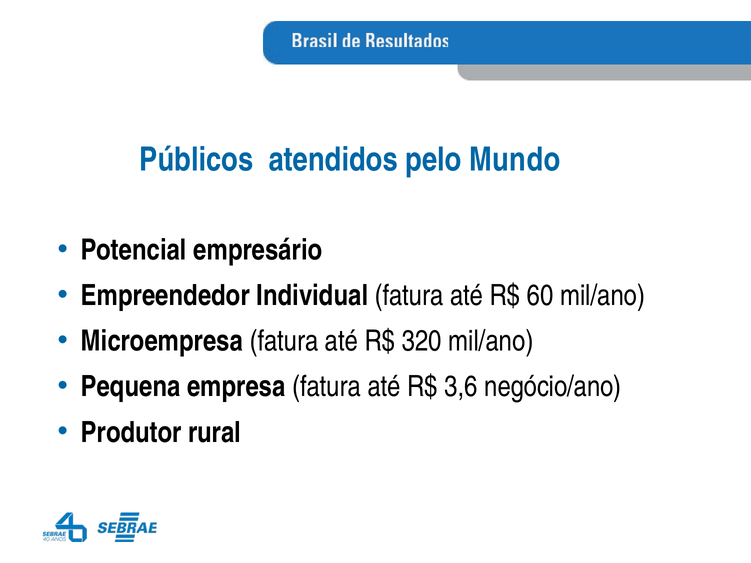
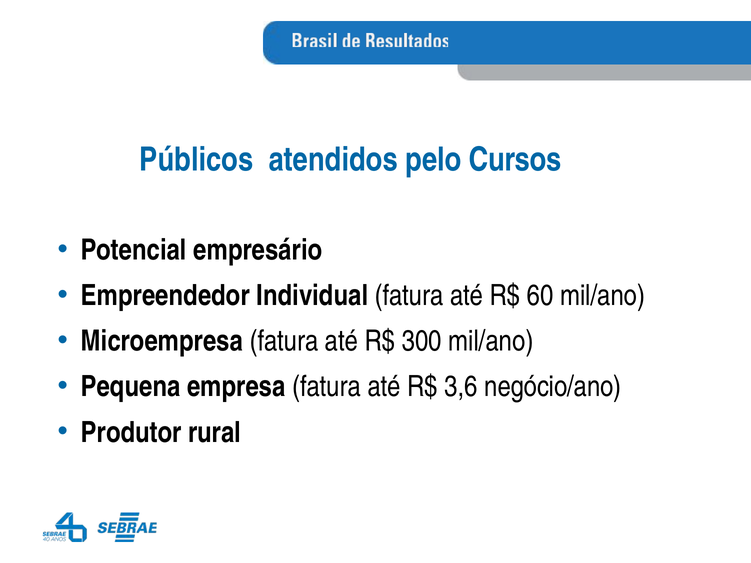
Mundo: Mundo -> Cursos
320: 320 -> 300
